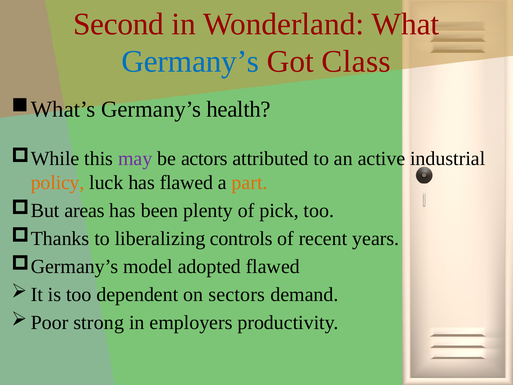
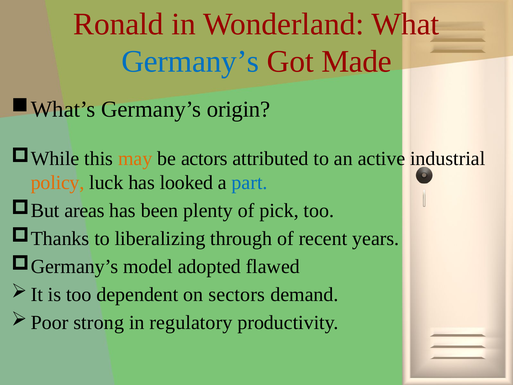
Second: Second -> Ronald
Class: Class -> Made
health: health -> origin
may colour: purple -> orange
has flawed: flawed -> looked
part colour: orange -> blue
controls: controls -> through
employers: employers -> regulatory
